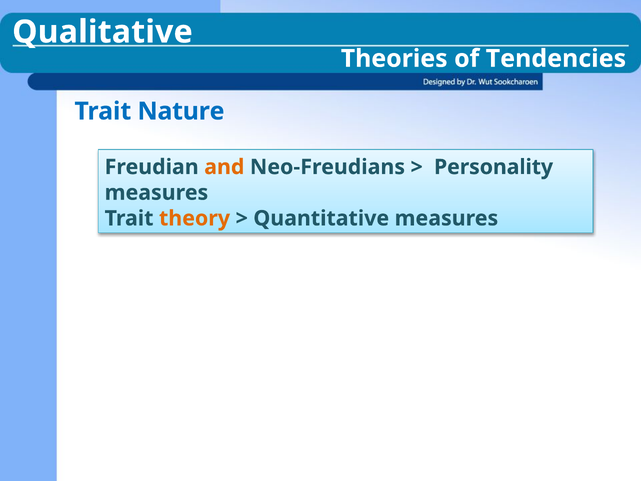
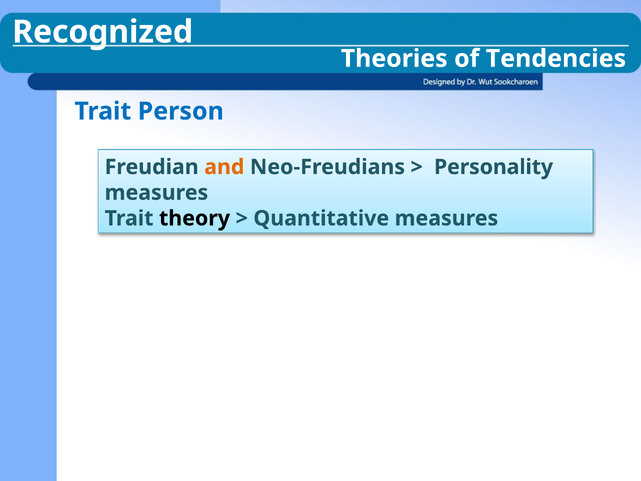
Qualitative: Qualitative -> Recognized
Nature: Nature -> Person
theory colour: orange -> black
